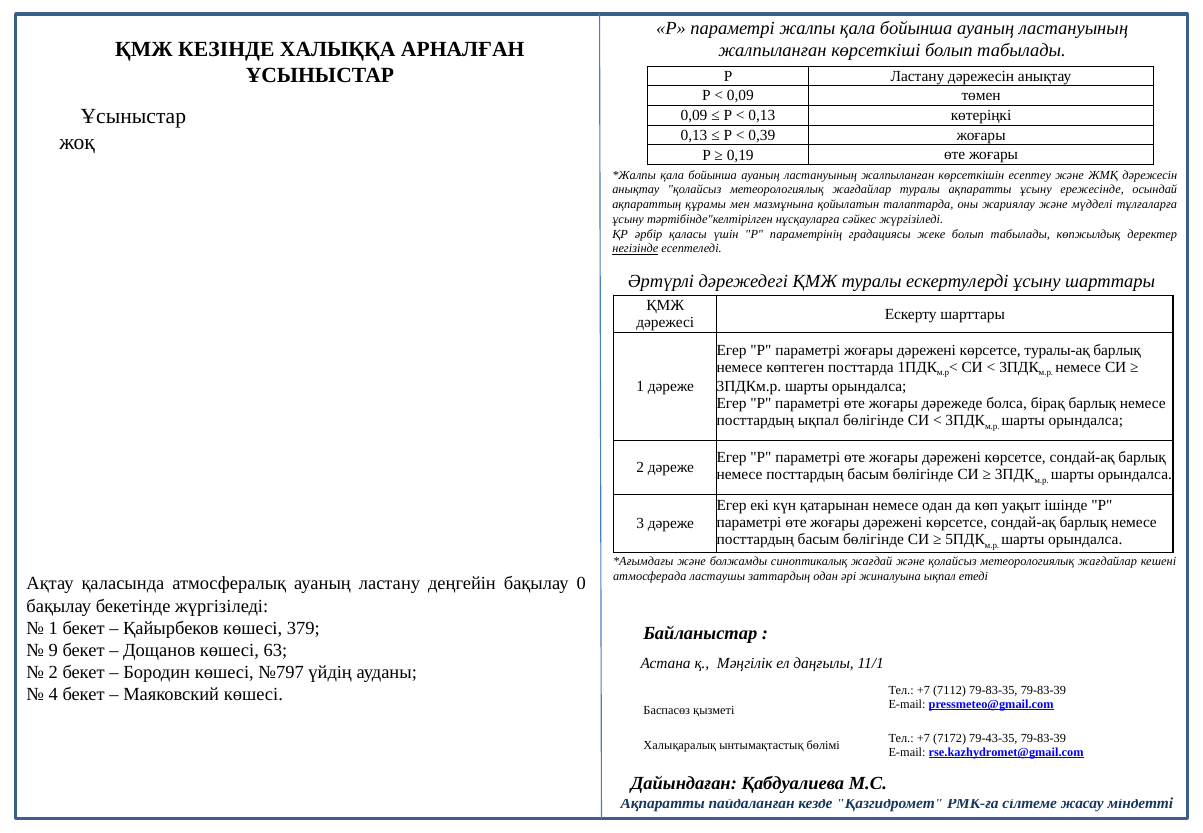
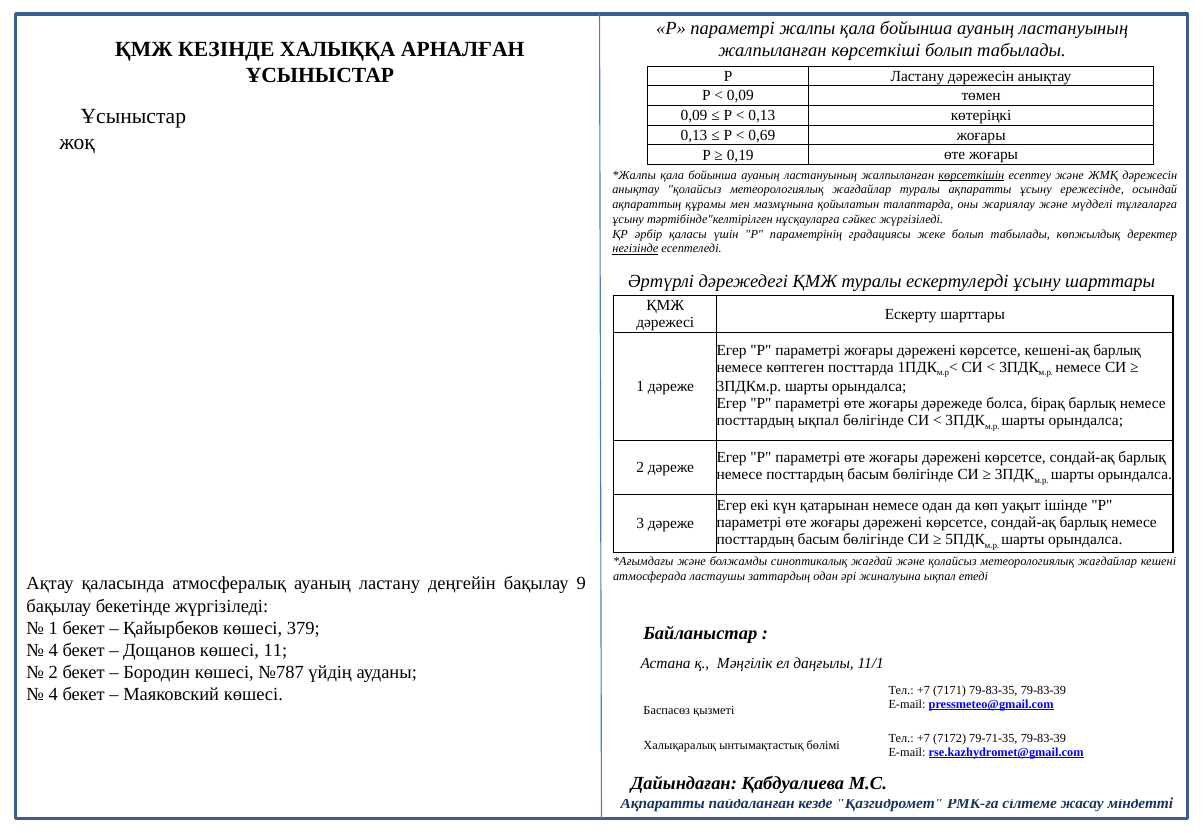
0,39: 0,39 -> 0,69
көрсеткішін underline: none -> present
туралы-ақ: туралы-ақ -> кешені-ақ
0: 0 -> 9
9 at (53, 650): 9 -> 4
63: 63 -> 11
№797: №797 -> №787
7112: 7112 -> 7171
79-43-35: 79-43-35 -> 79-71-35
